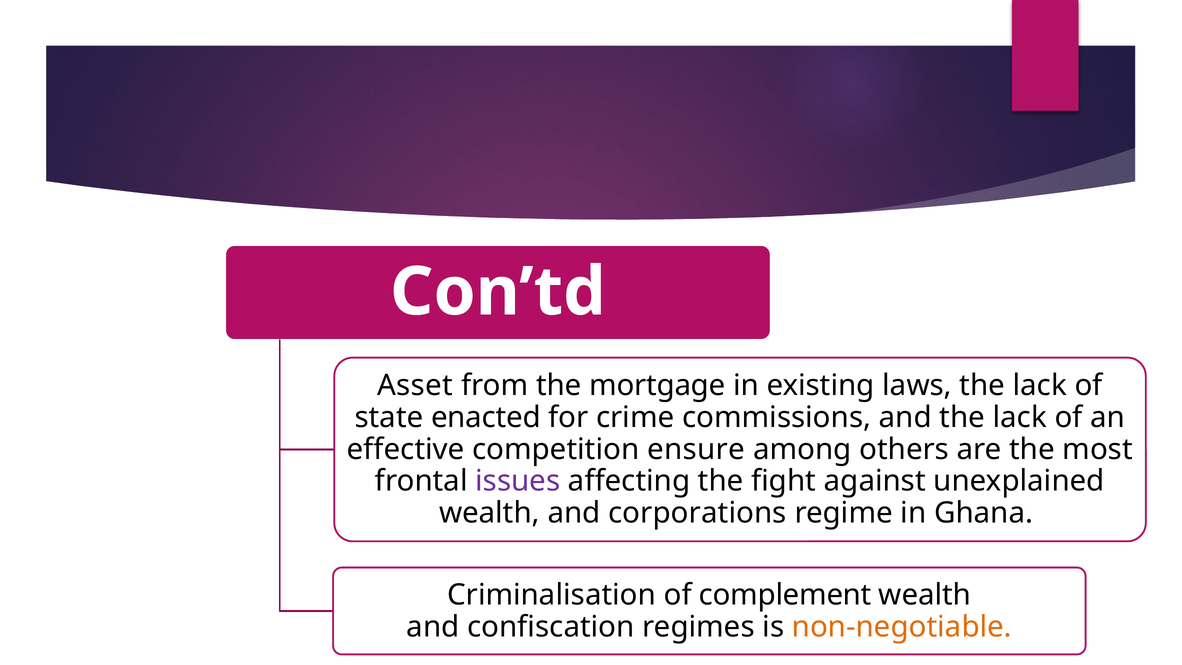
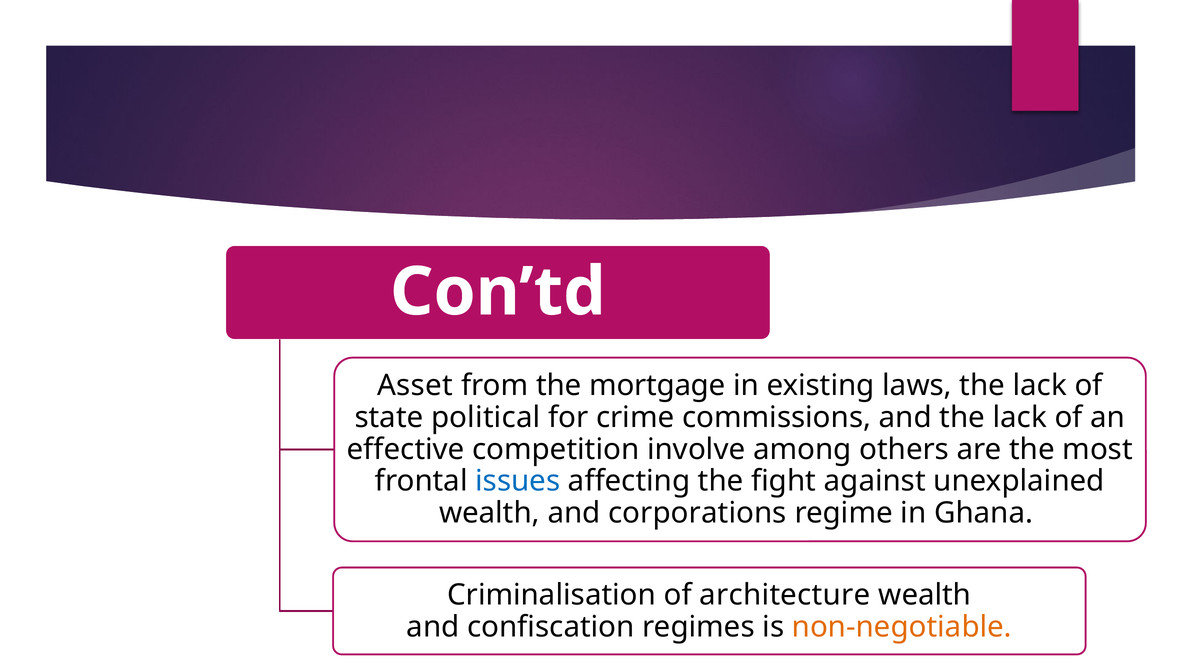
enacted: enacted -> political
ensure: ensure -> involve
issues colour: purple -> blue
complement: complement -> architecture
